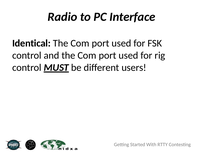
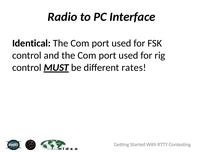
users: users -> rates
